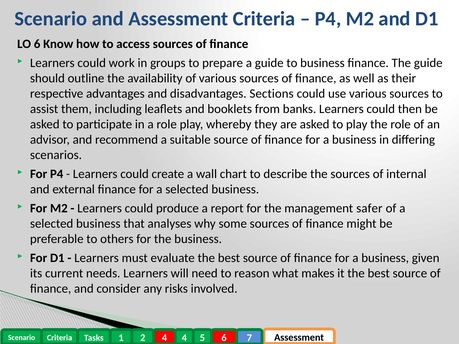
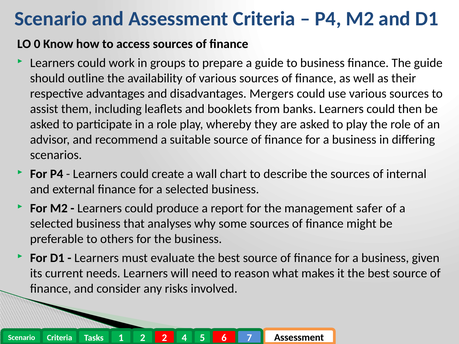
LO 6: 6 -> 0
Sections: Sections -> Mergers
4 at (164, 338): 4 -> 2
